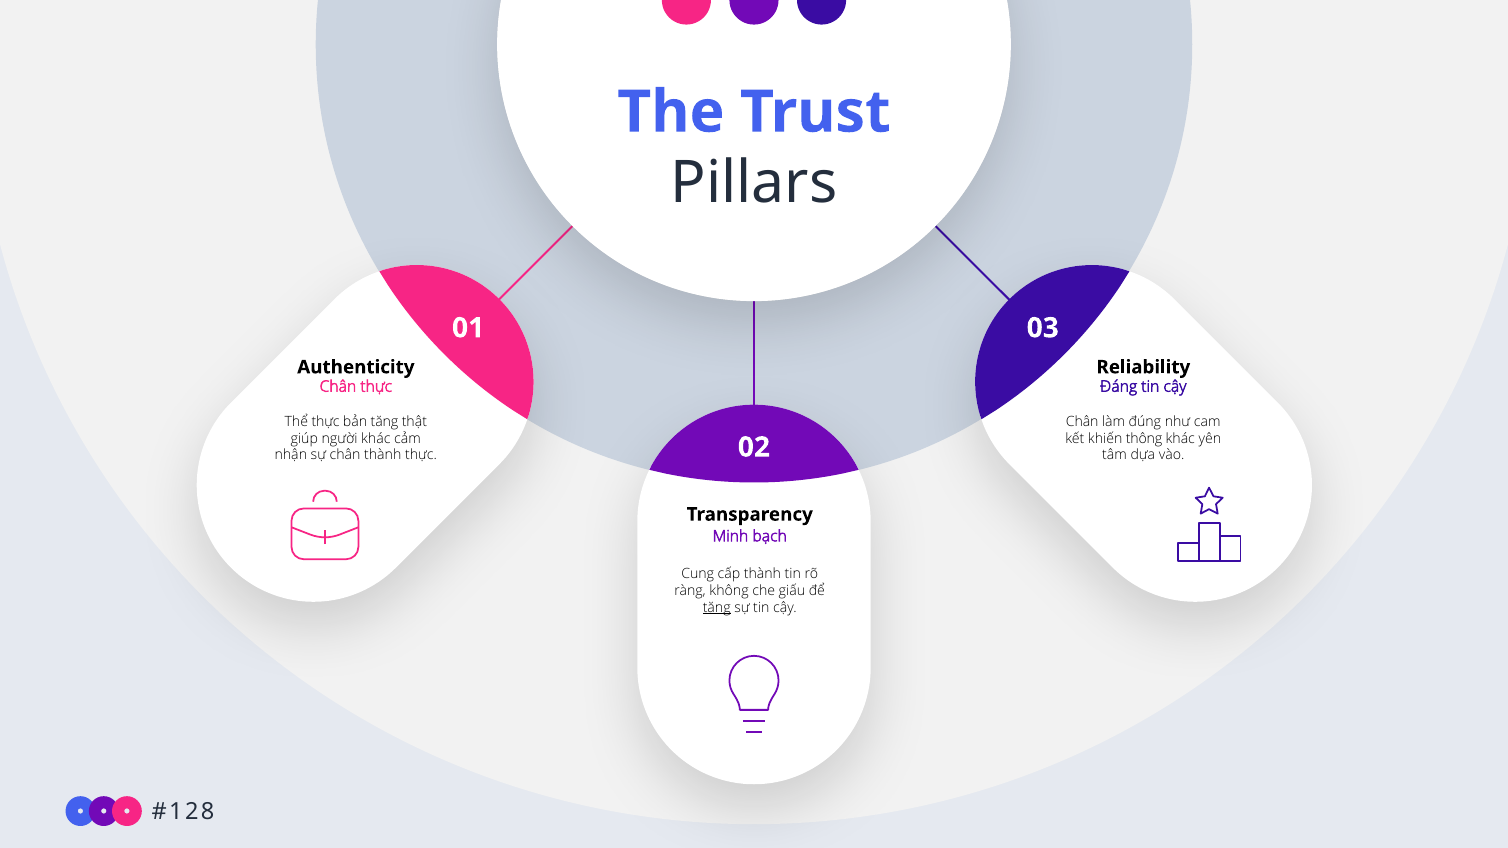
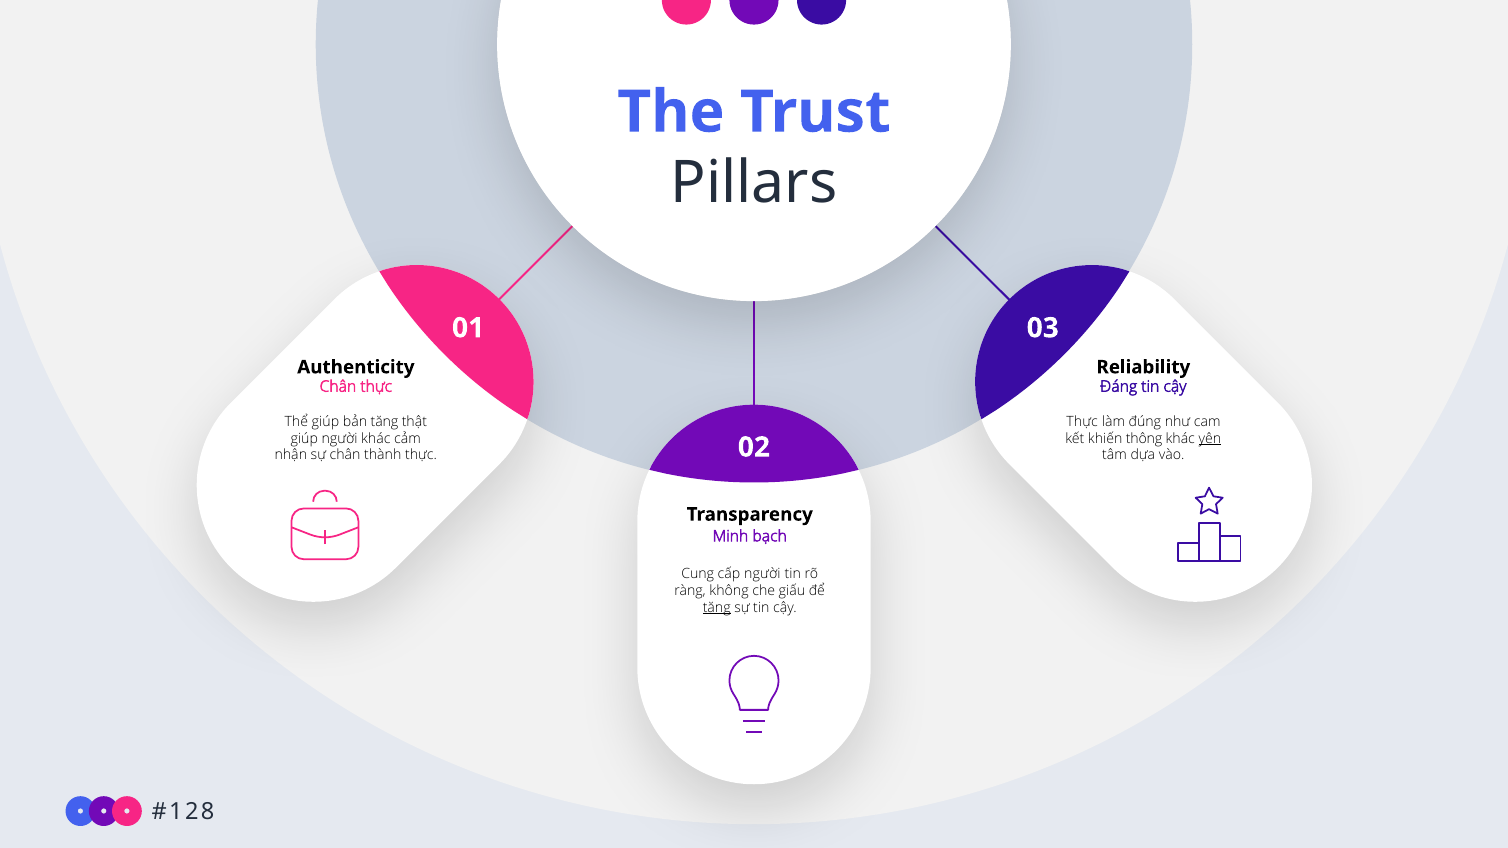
Thể thực: thực -> giúp
Chân at (1082, 422): Chân -> Thực
yên underline: none -> present
cấp thành: thành -> người
